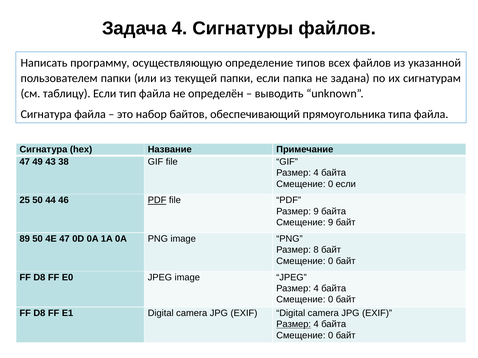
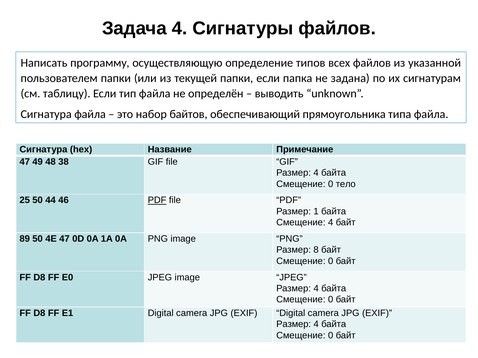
43: 43 -> 48
0 если: если -> тело
Размер 9: 9 -> 1
Смещение 9: 9 -> 4
Размер at (294, 325) underline: present -> none
